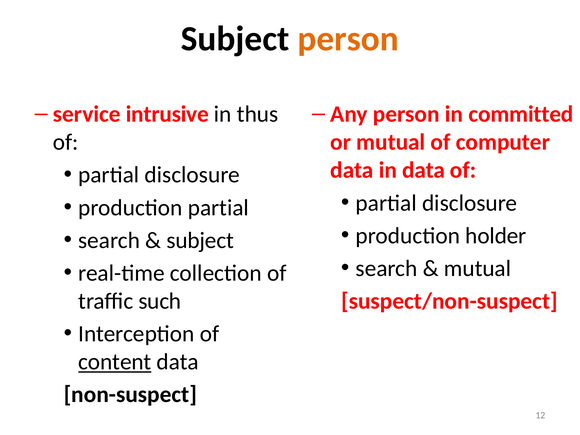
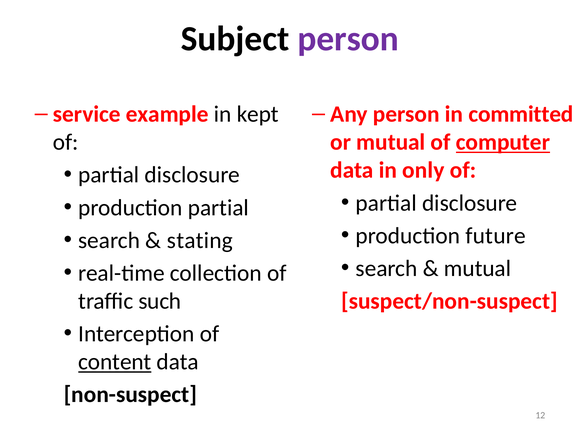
person at (348, 39) colour: orange -> purple
intrusive: intrusive -> example
thus: thus -> kept
computer underline: none -> present
in data: data -> only
holder: holder -> future
subject at (200, 240): subject -> stating
